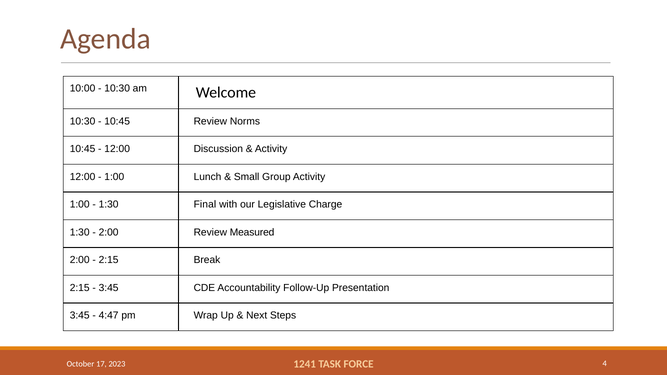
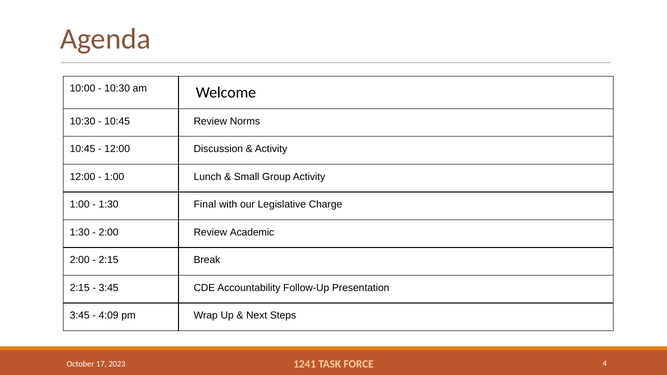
Measured: Measured -> Academic
4:47: 4:47 -> 4:09
